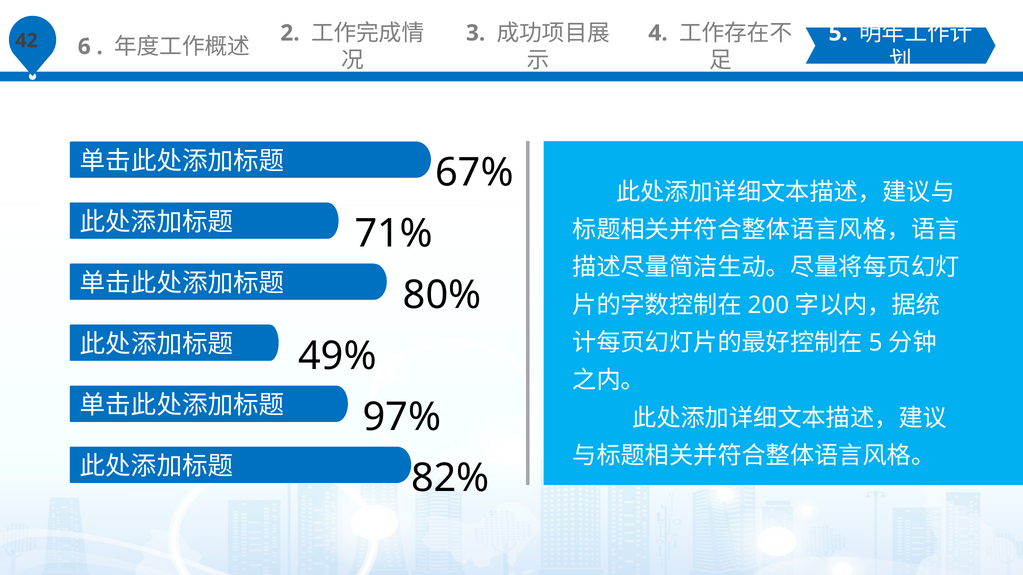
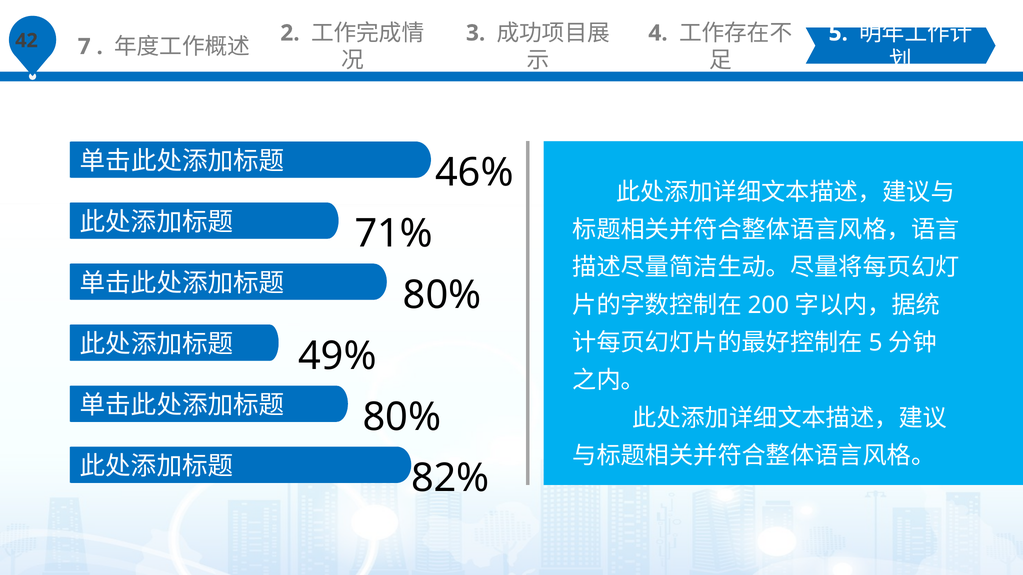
6: 6 -> 7
67%: 67% -> 46%
97% at (402, 417): 97% -> 80%
